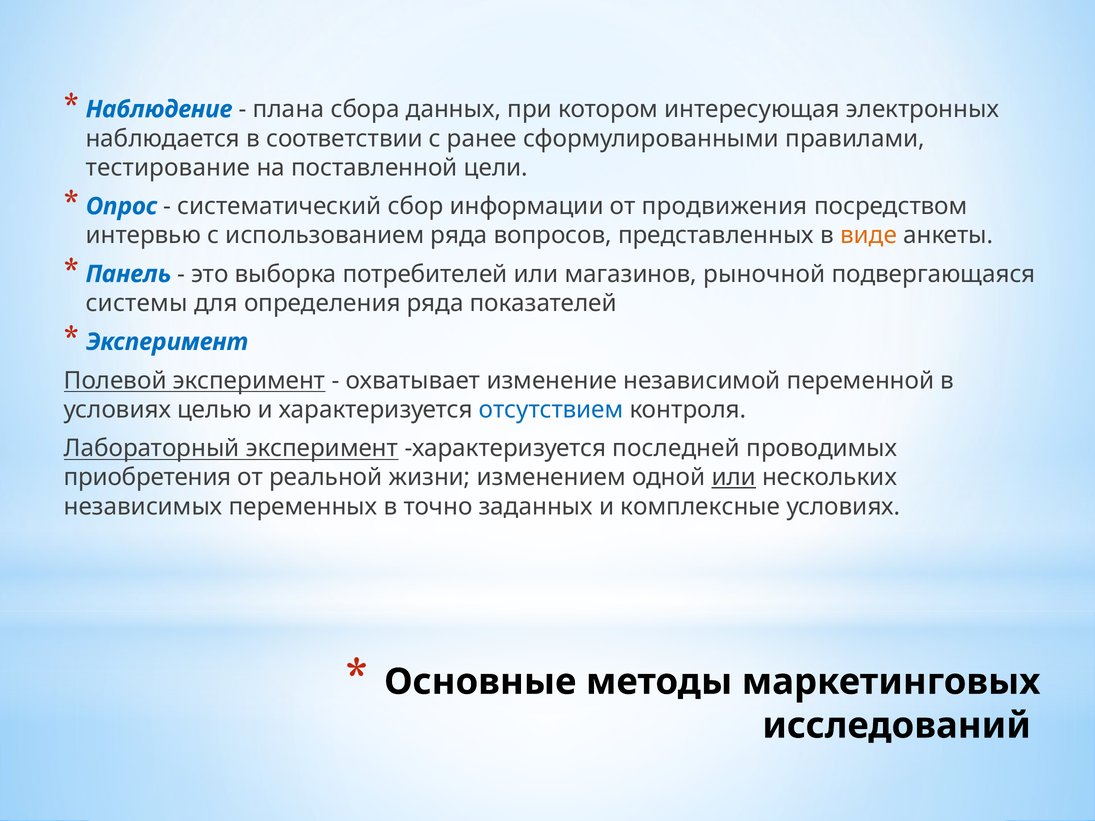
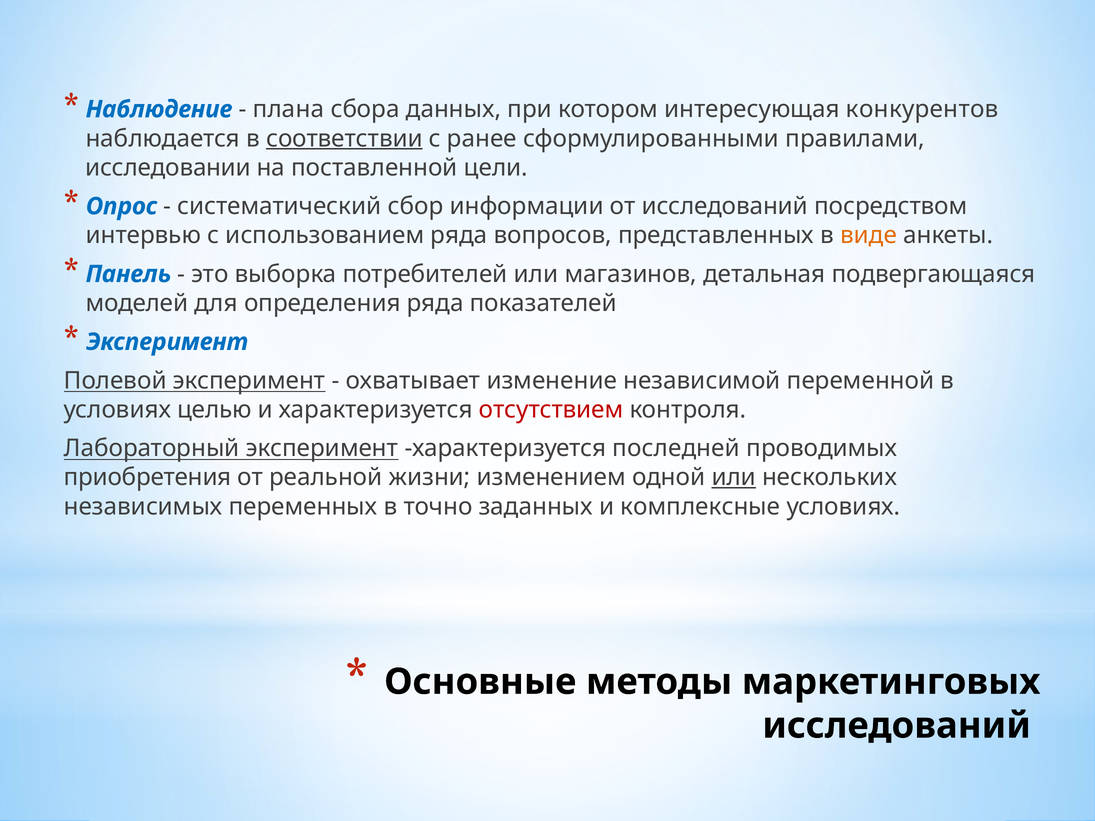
электронных: электронных -> конкурентов
соответствии underline: none -> present
тестирование: тестирование -> исследовании
от продвижения: продвижения -> исследований
рыночной: рыночной -> детальная
системы: системы -> моделей
отсутствием colour: blue -> red
